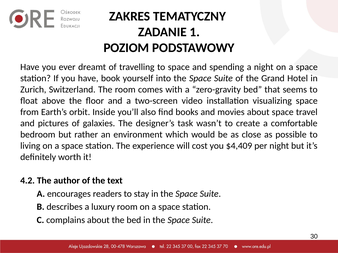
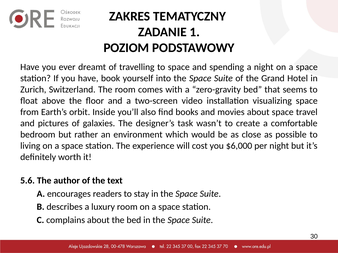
$4,409: $4,409 -> $6,000
4.2: 4.2 -> 5.6
